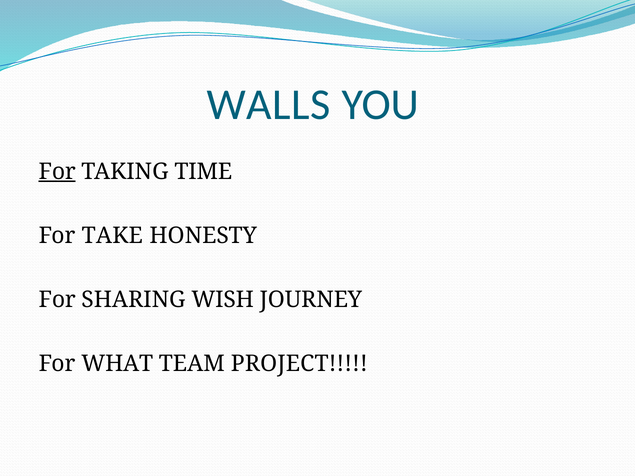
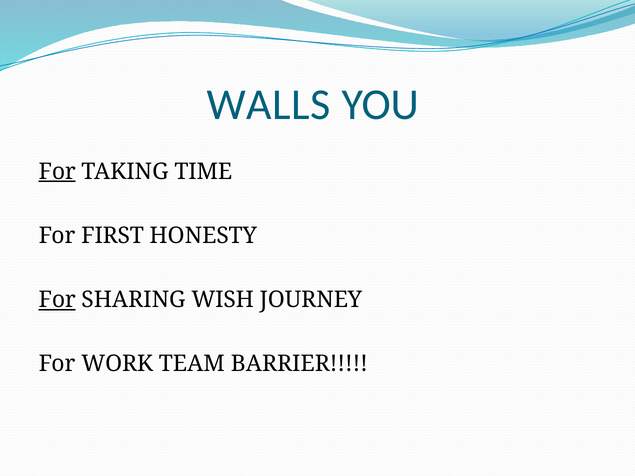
TAKE: TAKE -> FIRST
For at (57, 300) underline: none -> present
WHAT: WHAT -> WORK
PROJECT: PROJECT -> BARRIER
